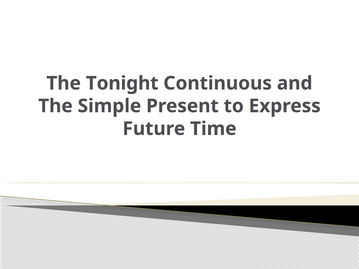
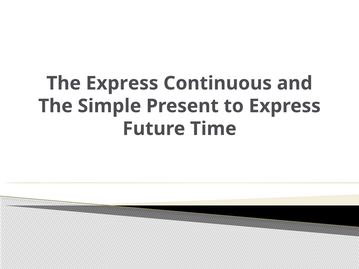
The Tonight: Tonight -> Express
